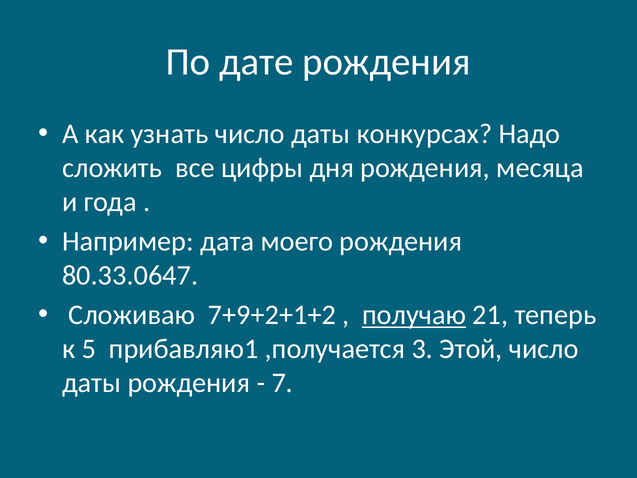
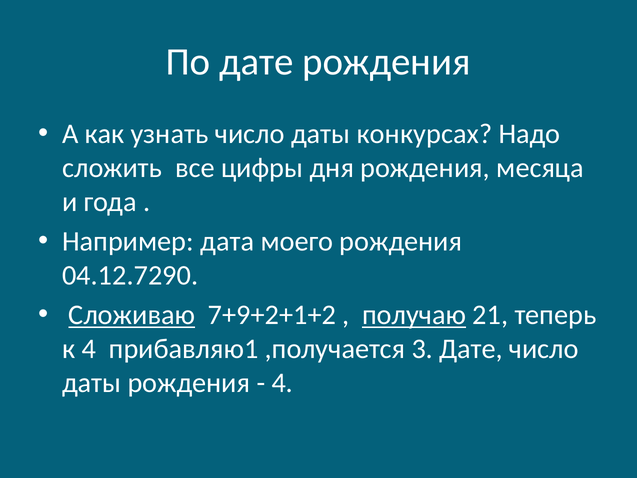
80.33.0647: 80.33.0647 -> 04.12.7290
Сложиваю underline: none -> present
к 5: 5 -> 4
3 Этой: Этой -> Дате
7 at (282, 383): 7 -> 4
